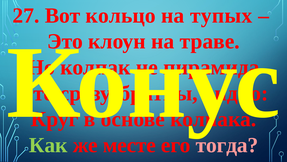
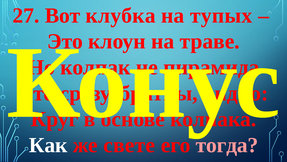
кольцо: кольцо -> клубка
Как colour: light green -> white
месте: месте -> свете
